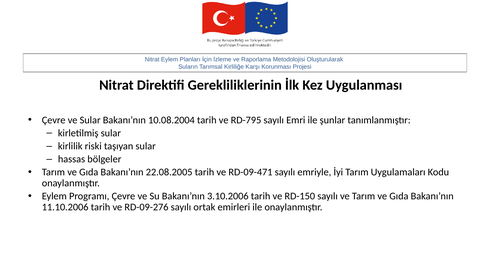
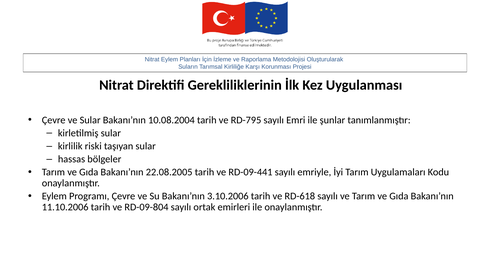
RD-09-471: RD-09-471 -> RD-09-441
RD-150: RD-150 -> RD-618
RD-09-276: RD-09-276 -> RD-09-804
